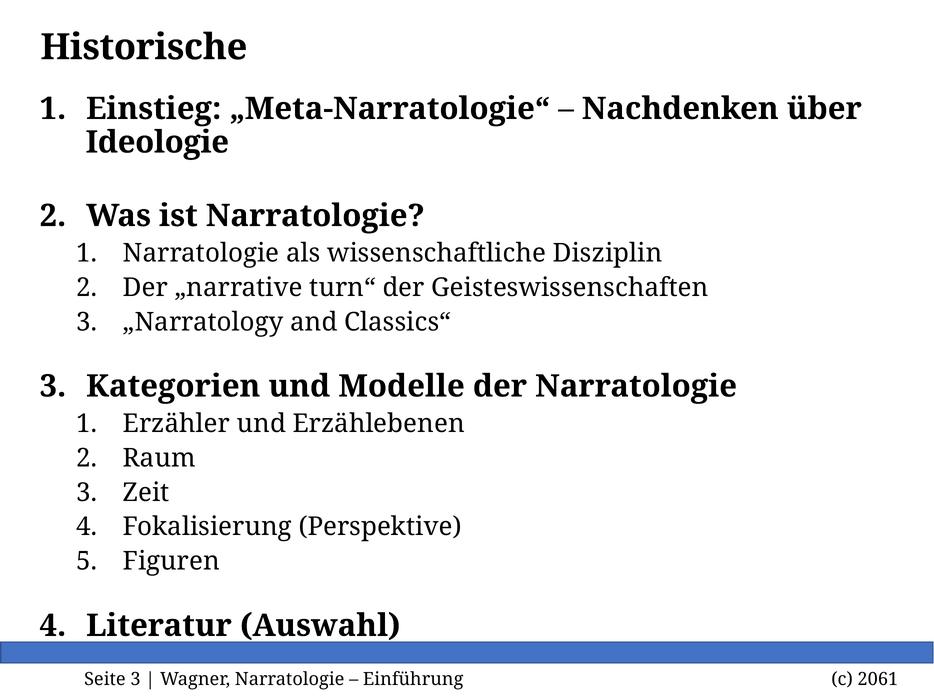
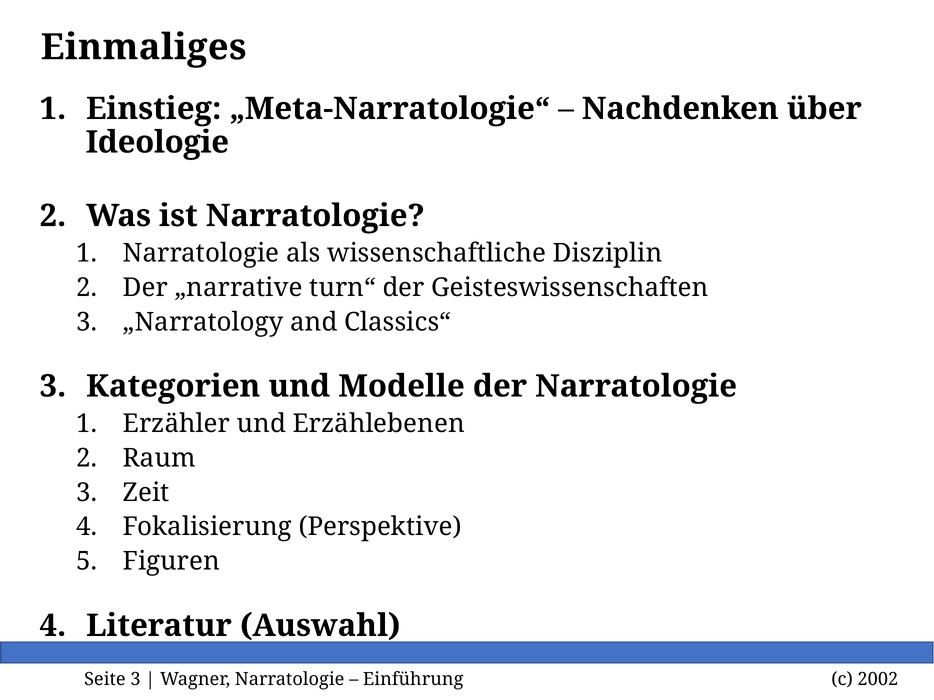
Historische: Historische -> Einmaliges
2061: 2061 -> 2002
